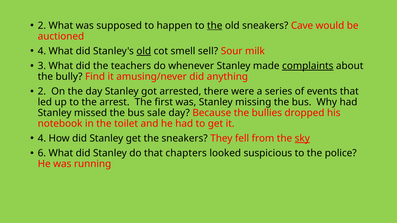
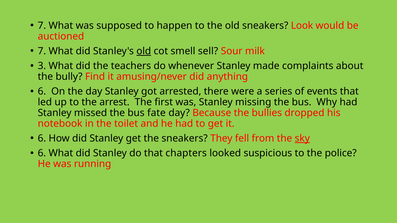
2 at (42, 26): 2 -> 7
the at (215, 26) underline: present -> none
Cave: Cave -> Look
4 at (42, 51): 4 -> 7
complaints underline: present -> none
2 at (42, 92): 2 -> 6
sale: sale -> fate
4 at (42, 139): 4 -> 6
